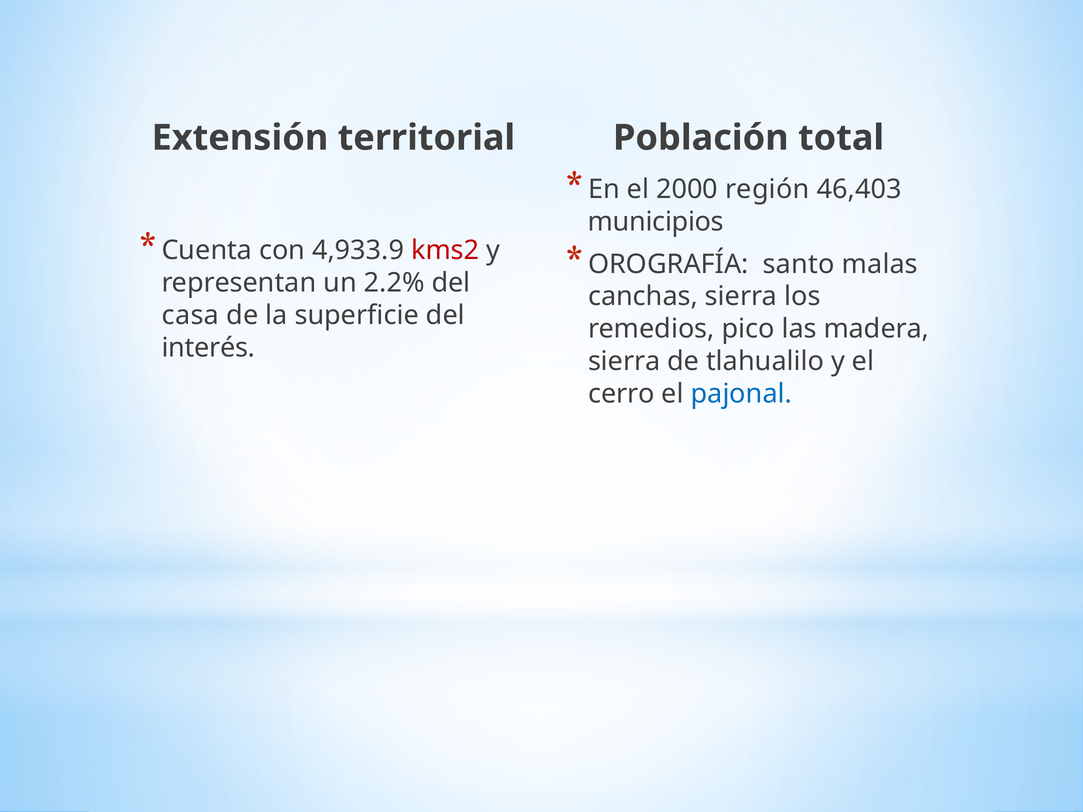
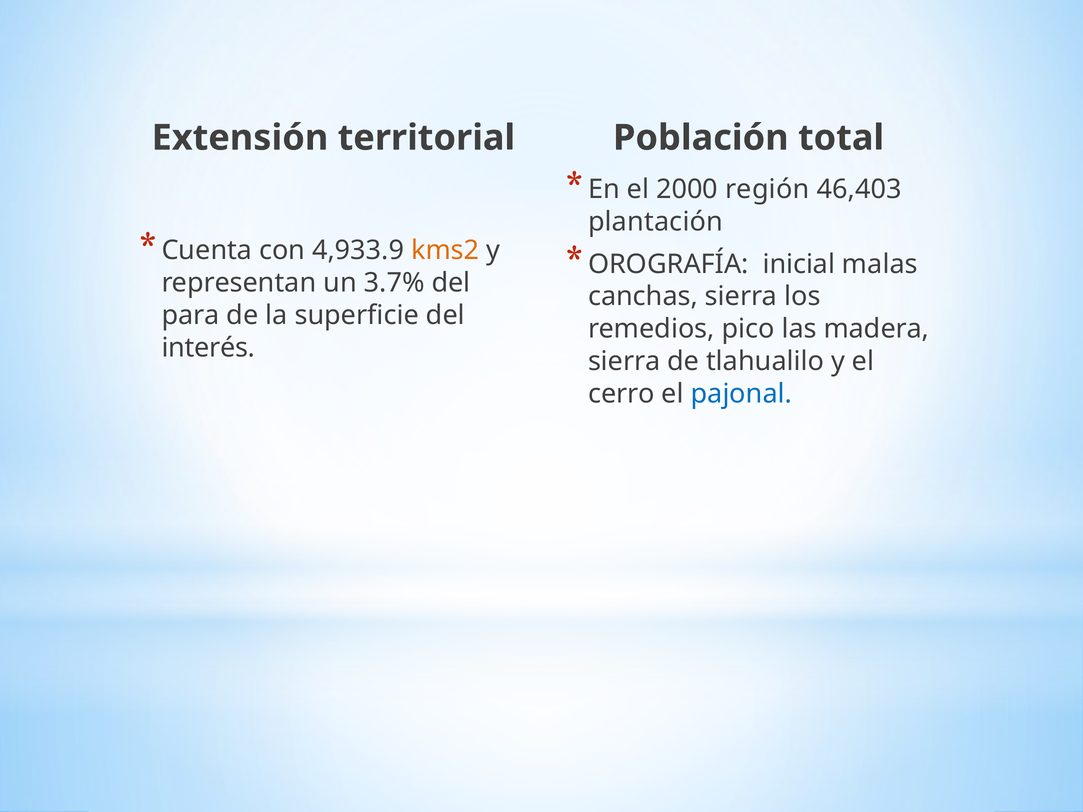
municipios: municipios -> plantación
kms2 colour: red -> orange
santo: santo -> inicial
2.2%: 2.2% -> 3.7%
casa: casa -> para
